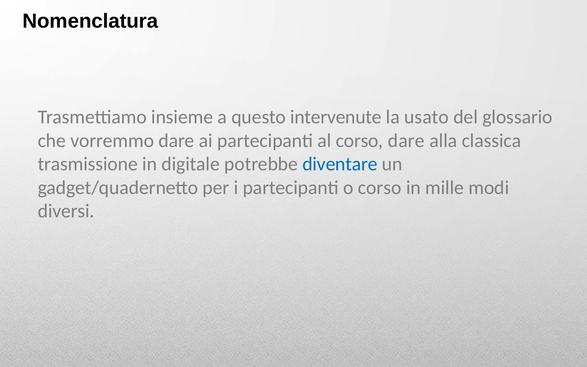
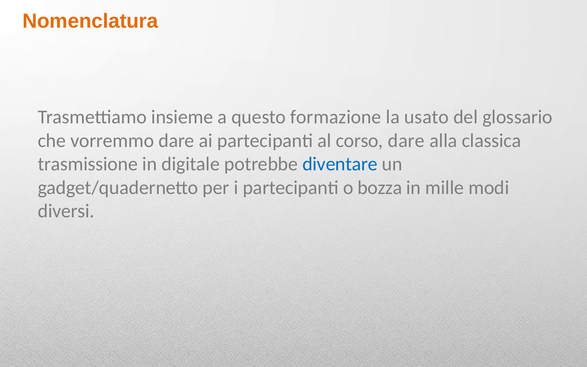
Nomenclatura colour: black -> orange
intervenute: intervenute -> formazione
o corso: corso -> bozza
